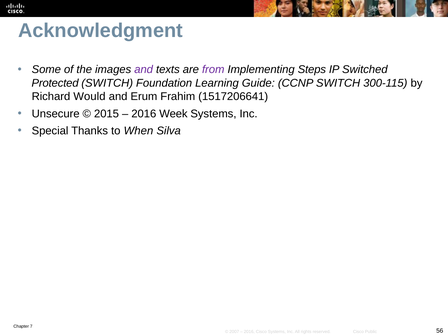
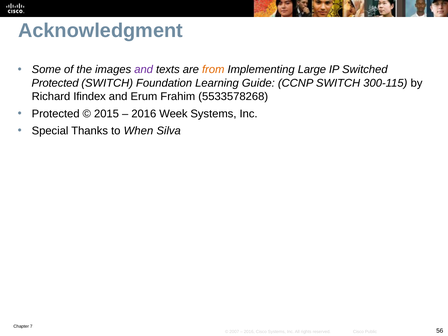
from colour: purple -> orange
Steps: Steps -> Large
Would: Would -> Ifindex
1517206641: 1517206641 -> 5533578268
Unsecure at (56, 114): Unsecure -> Protected
